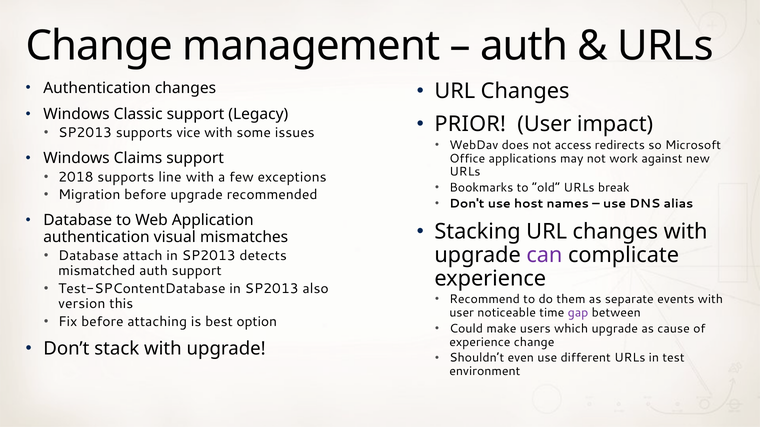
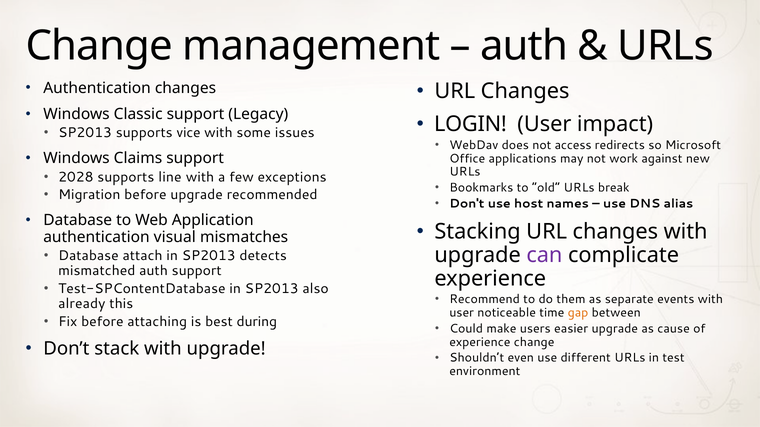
PRIOR: PRIOR -> LOGIN
2018: 2018 -> 2028
version: version -> already
gap colour: purple -> orange
option: option -> during
which: which -> easier
